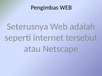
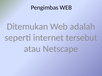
Seterusnya: Seterusnya -> Ditemukan
